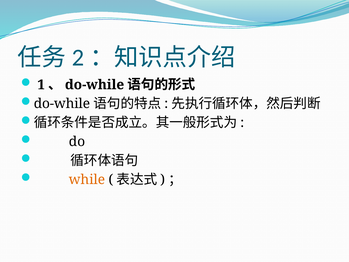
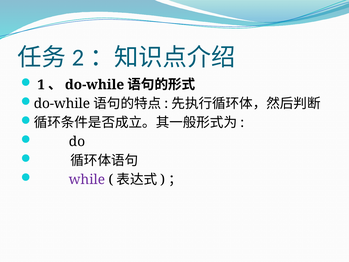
while colour: orange -> purple
